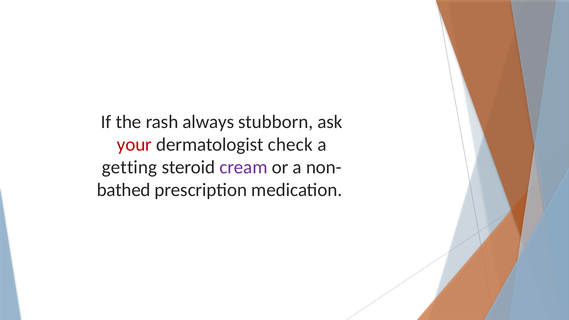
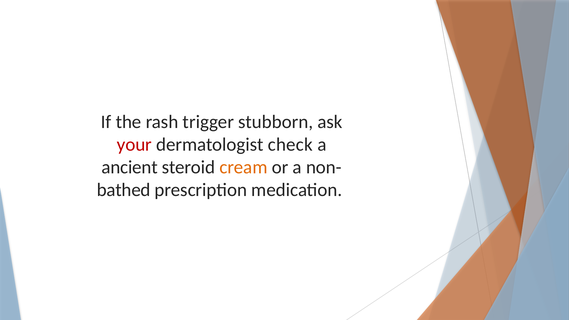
always: always -> trigger
getting: getting -> ancient
cream colour: purple -> orange
